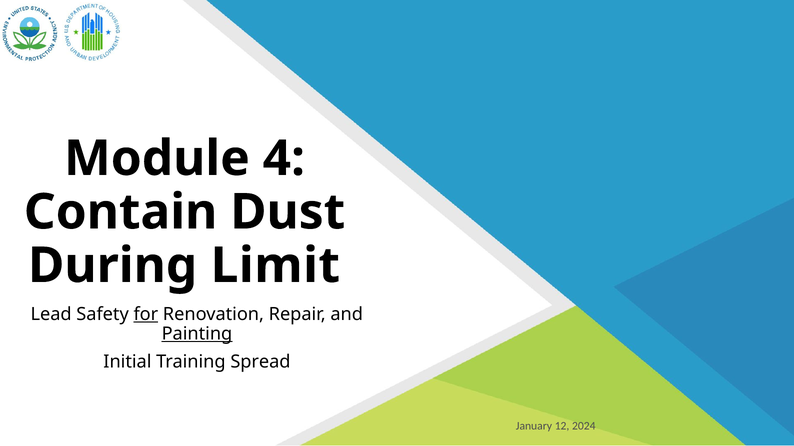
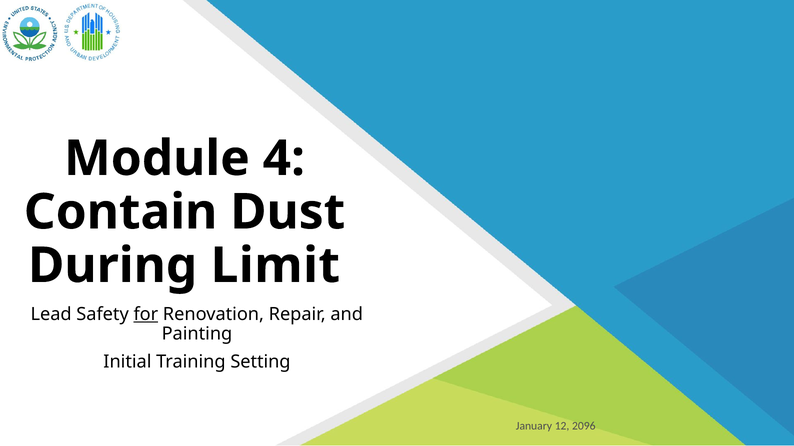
Painting underline: present -> none
Spread: Spread -> Setting
2024: 2024 -> 2096
